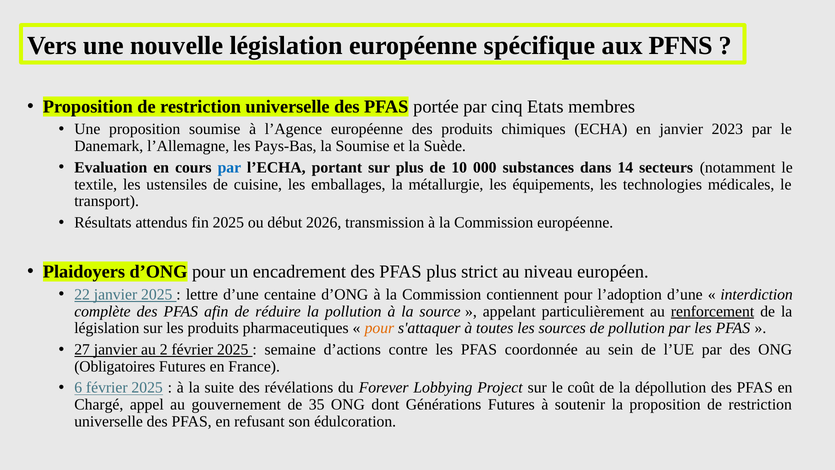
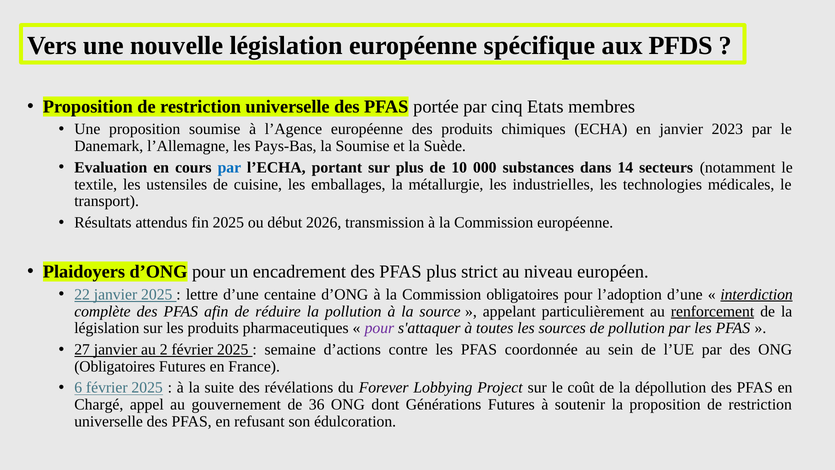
PFNS: PFNS -> PFDS
équipements: équipements -> industrielles
Commission contiennent: contiennent -> obligatoires
interdiction underline: none -> present
pour at (379, 328) colour: orange -> purple
35: 35 -> 36
